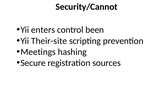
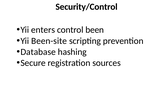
Security/Cannot: Security/Cannot -> Security/Control
Their-site: Their-site -> Been-site
Meetings: Meetings -> Database
